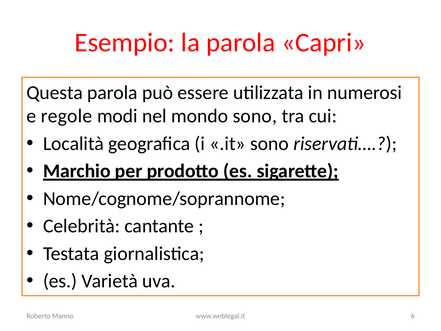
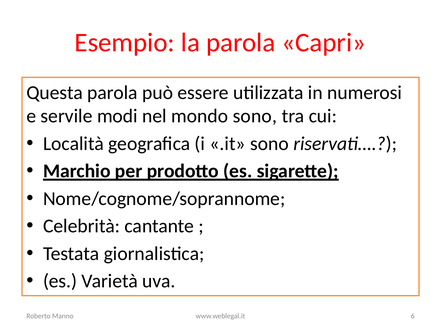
regole: regole -> servile
